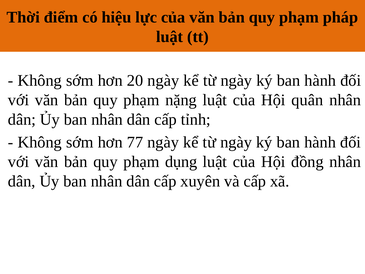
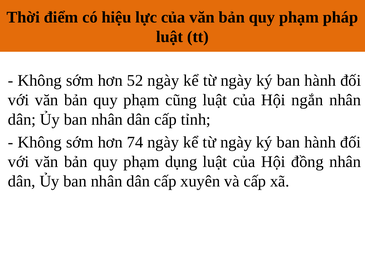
20: 20 -> 52
nặng: nặng -> cũng
quân: quân -> ngắn
77: 77 -> 74
